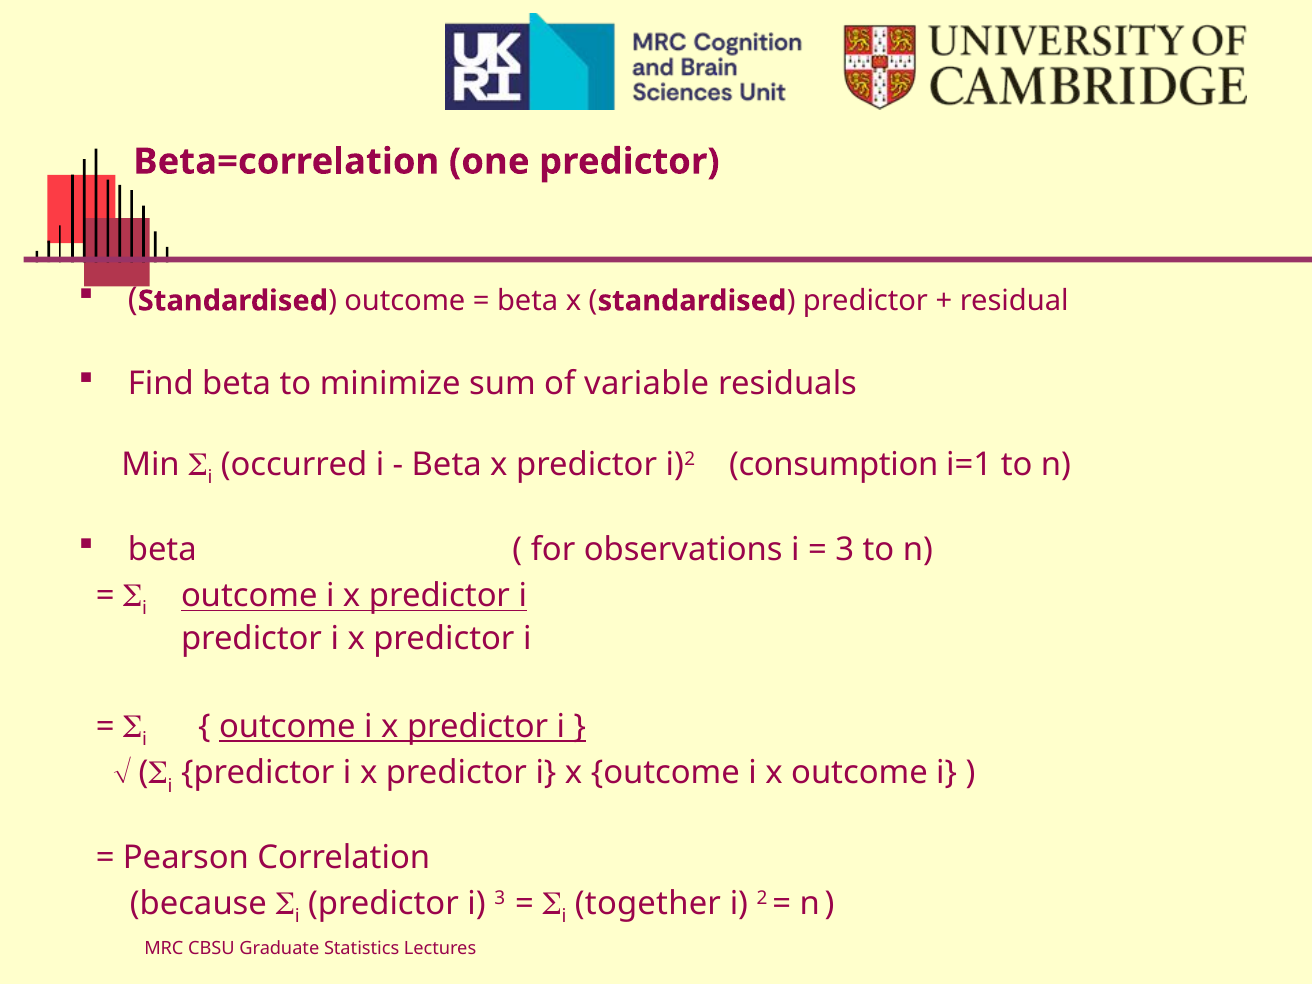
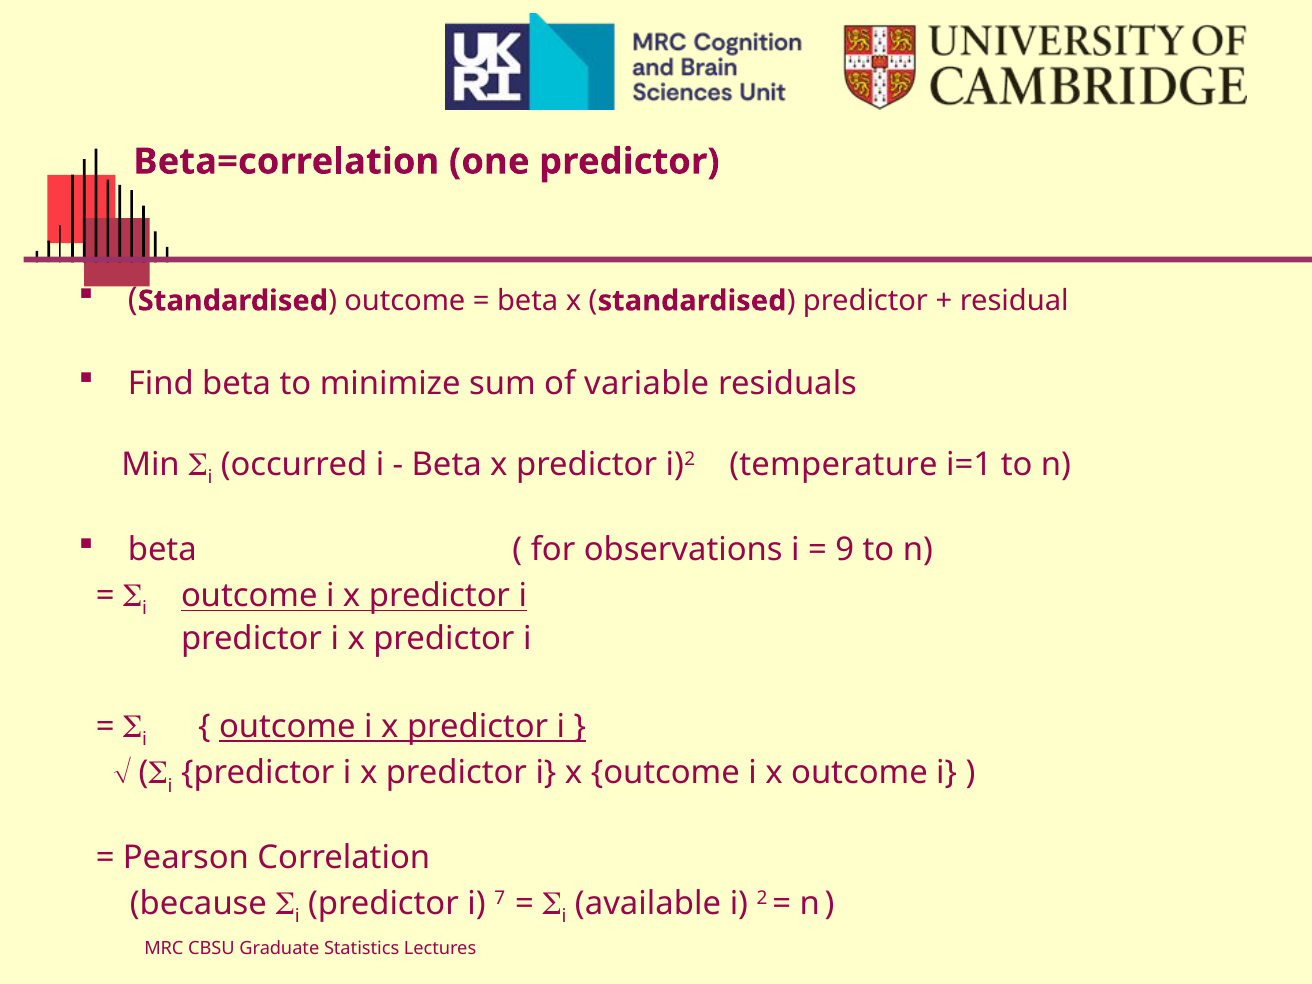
consumption: consumption -> temperature
3 at (845, 550): 3 -> 9
i 3: 3 -> 7
together: together -> available
